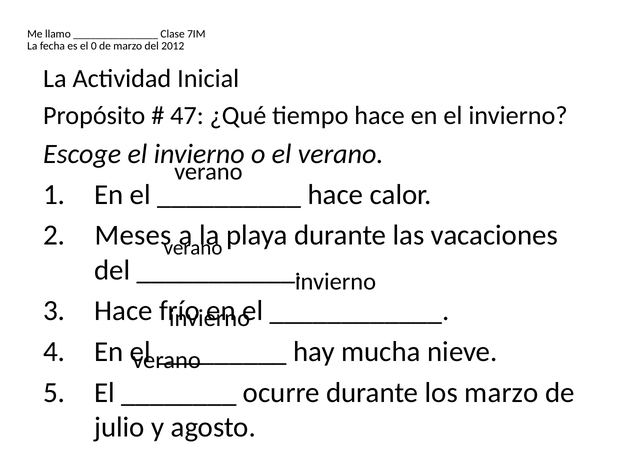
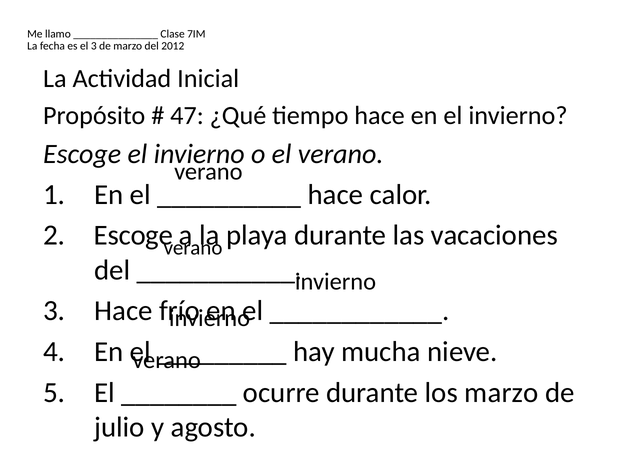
el 0: 0 -> 3
Meses at (133, 236): Meses -> Escoge
